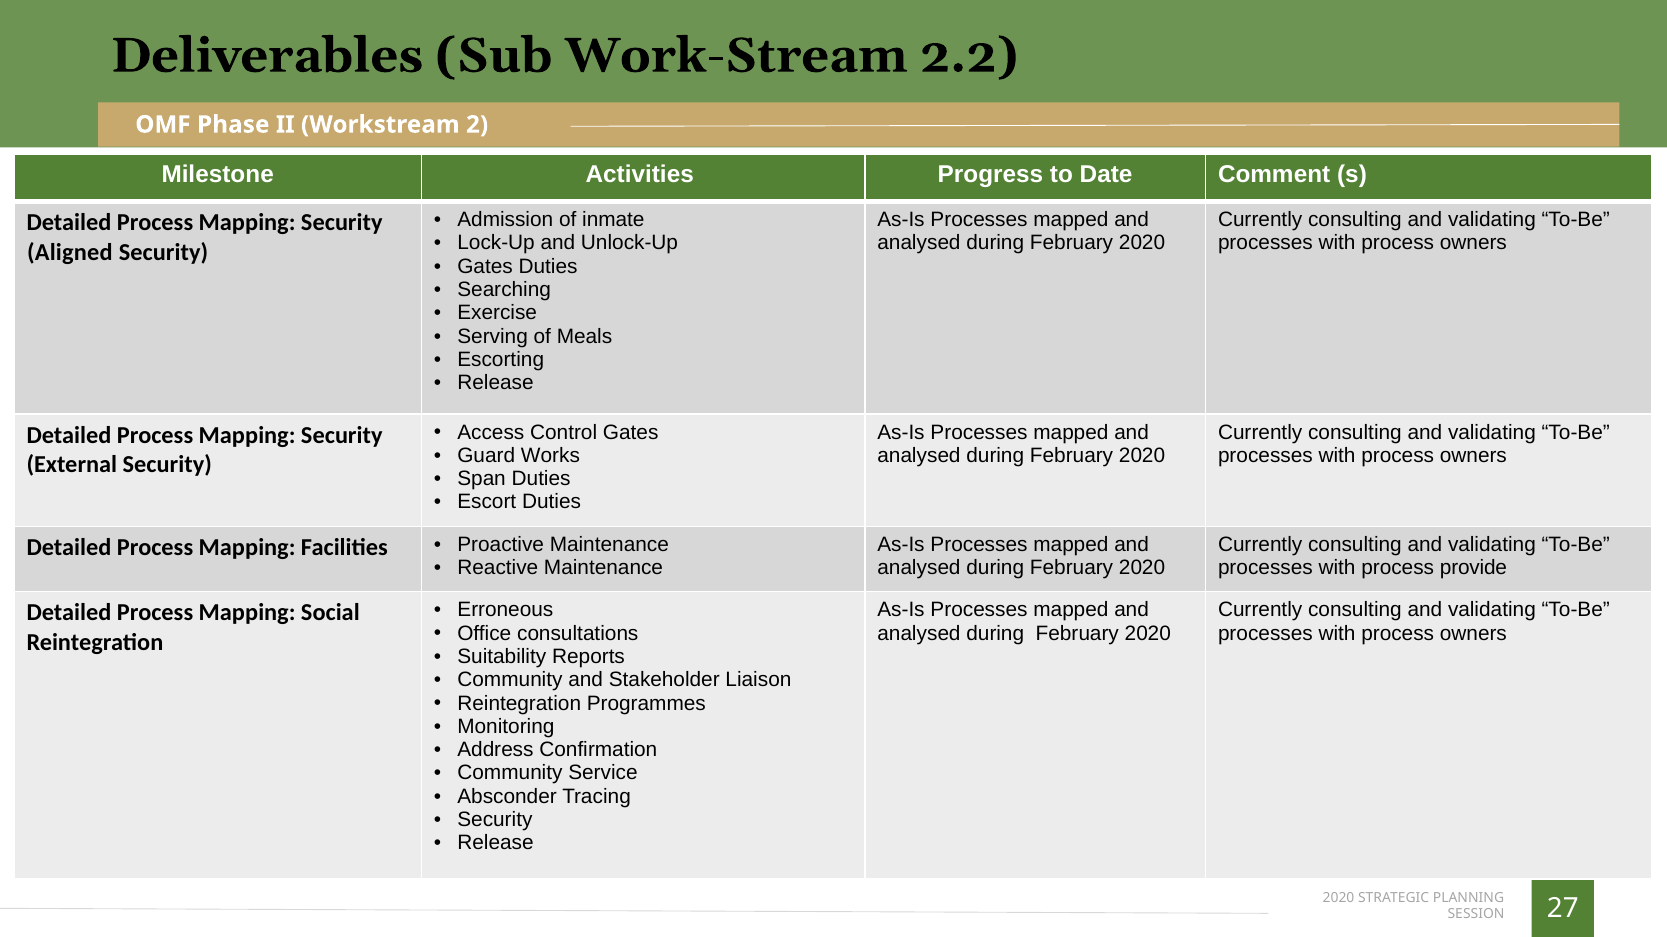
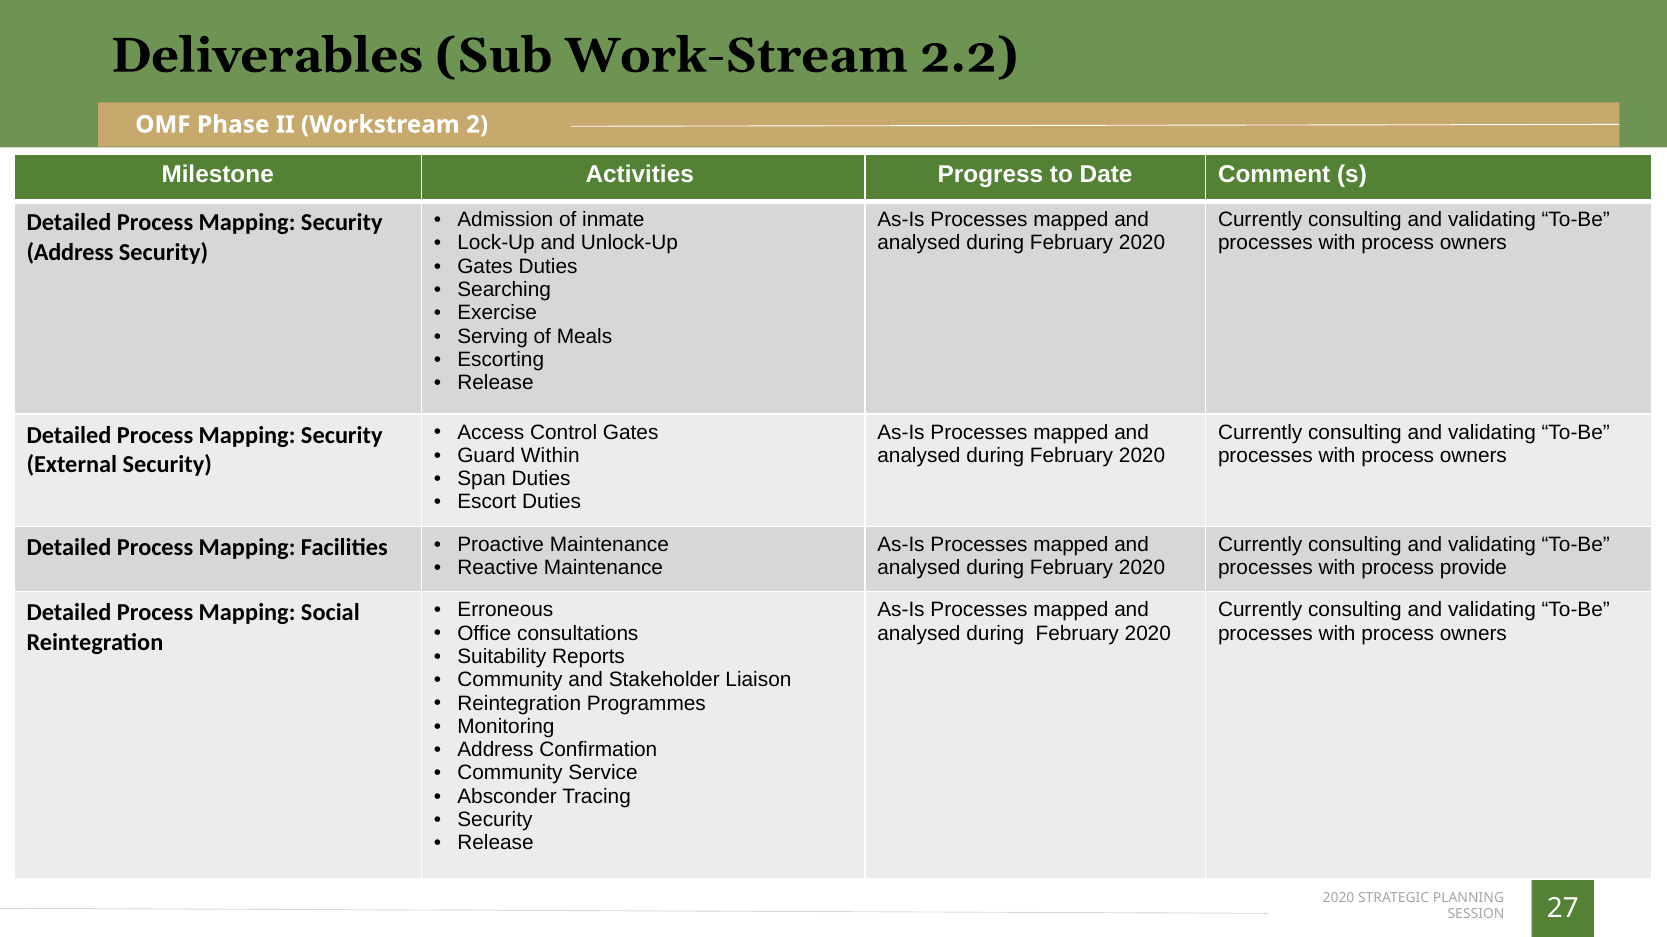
Aligned at (70, 253): Aligned -> Address
Works: Works -> Within
